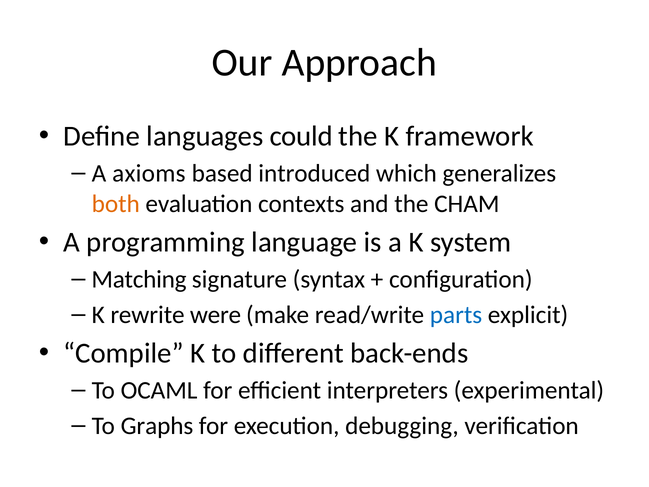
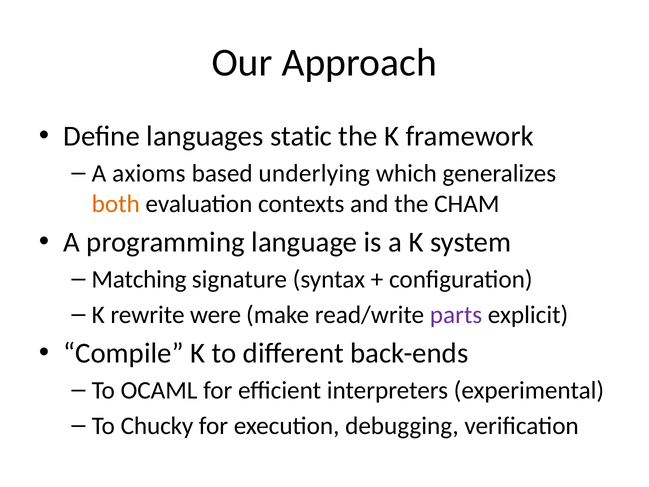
could: could -> static
introduced: introduced -> underlying
parts colour: blue -> purple
Graphs: Graphs -> Chucky
